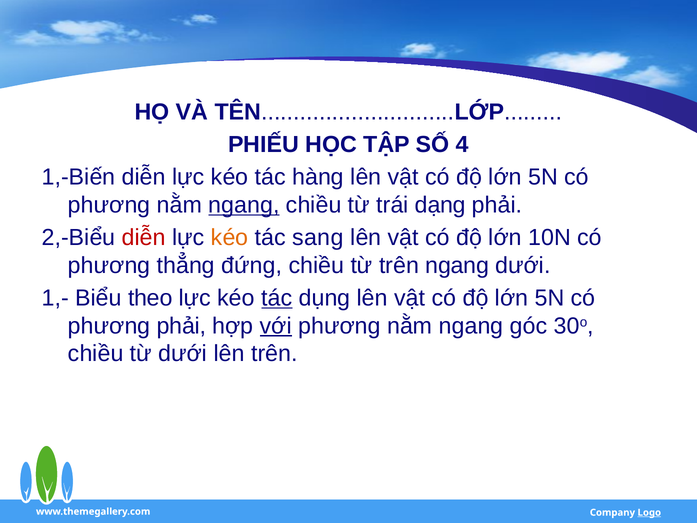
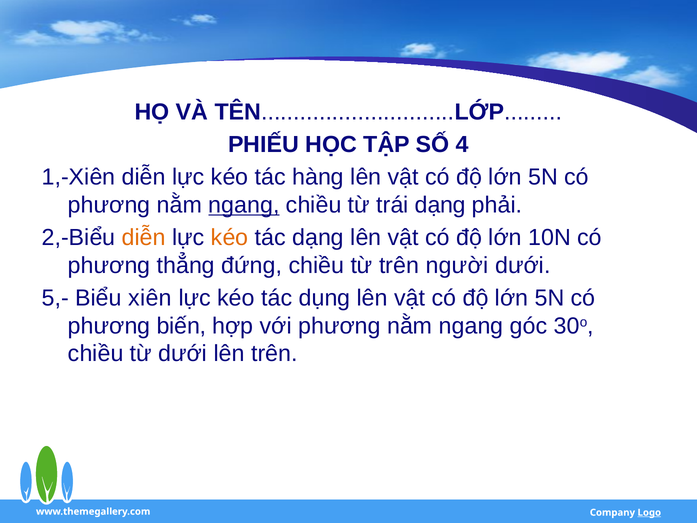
1,-Biến: 1,-Biến -> 1,-Xiên
diễn at (144, 237) colour: red -> orange
tác sang: sang -> dạng
trên ngang: ngang -> người
1,-: 1,- -> 5,-
theo: theo -> xiên
tác at (277, 298) underline: present -> none
phương phải: phải -> biến
với underline: present -> none
